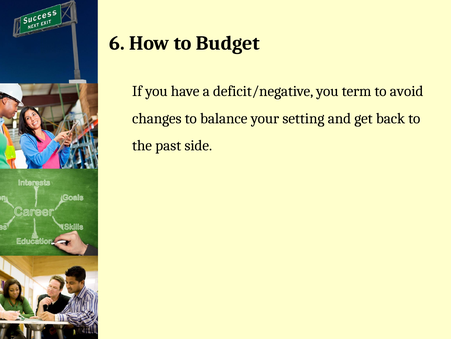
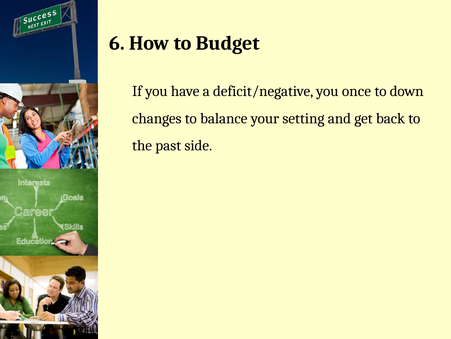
term: term -> once
avoid: avoid -> down
